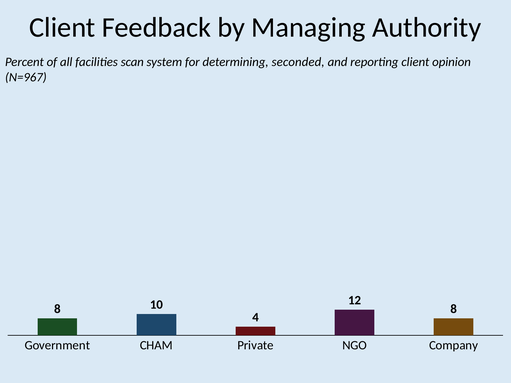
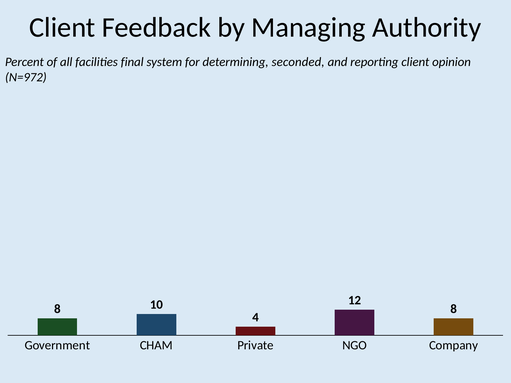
scan: scan -> final
N=967: N=967 -> N=972
